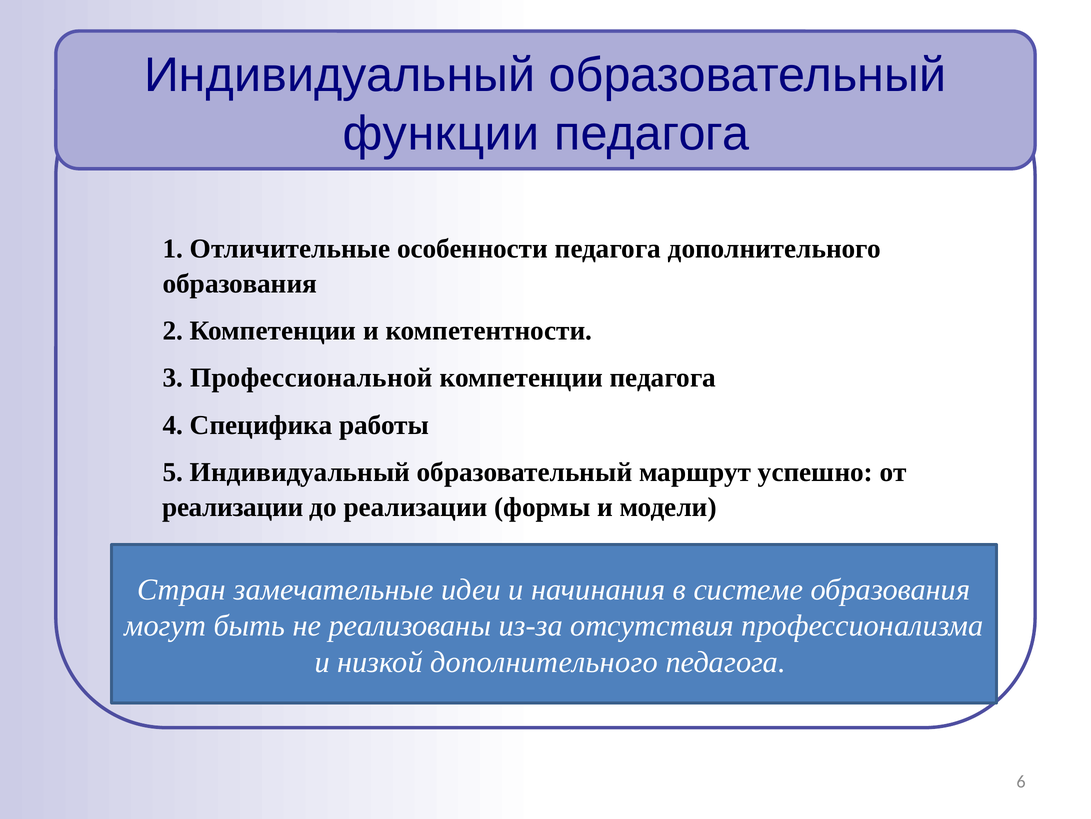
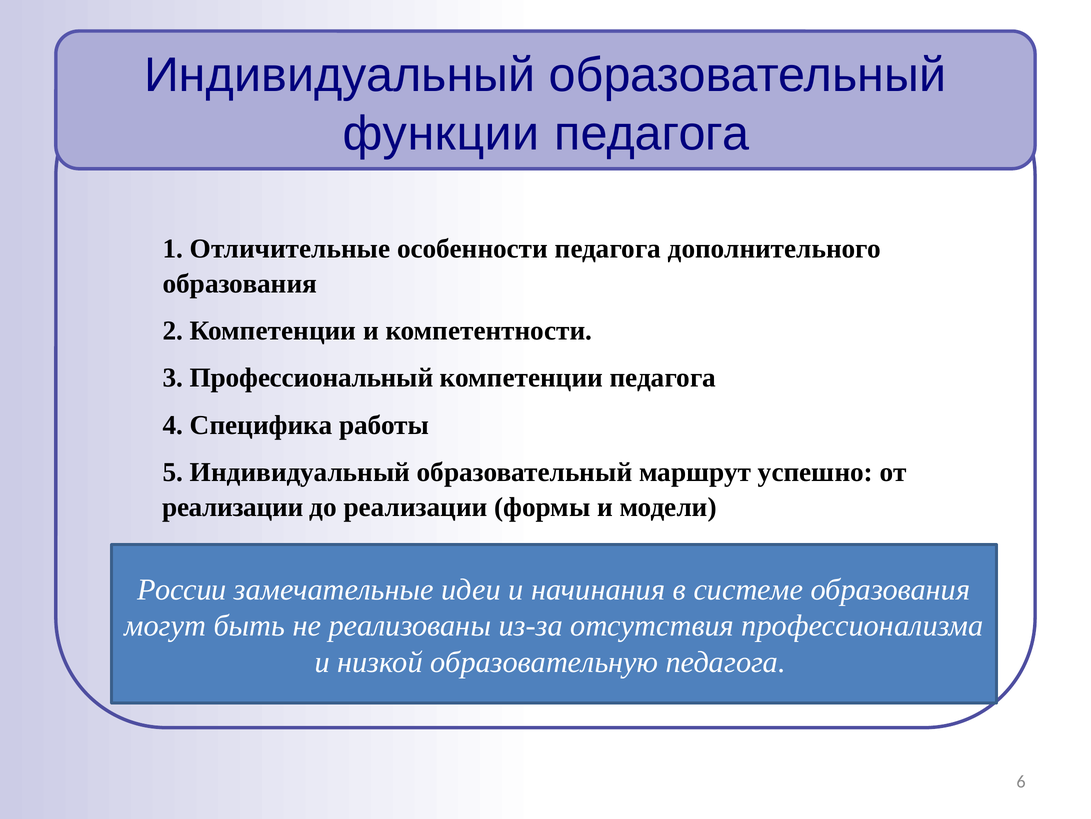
Профессиональной: Профессиональной -> Профессиональный
Стран: Стран -> России
низкой дополнительного: дополнительного -> образовательную
